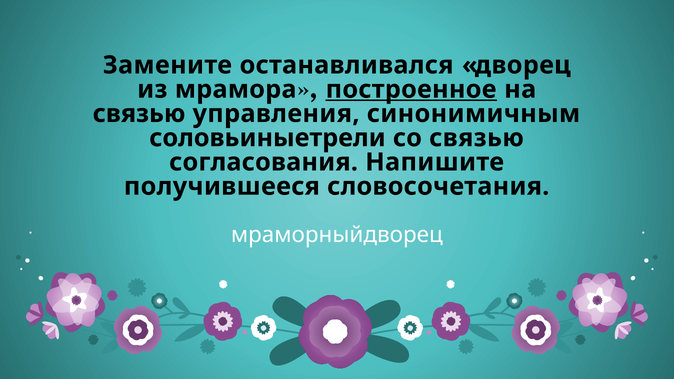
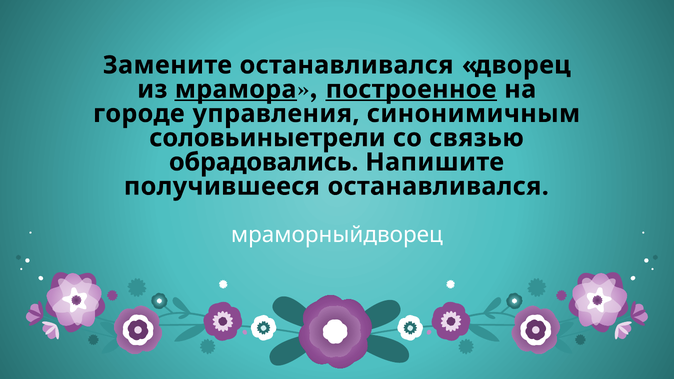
мрамора underline: none -> present
связью at (139, 114): связью -> городе
согласования: согласования -> обрадовались
получившееся словосочетания: словосочетания -> останавливался
